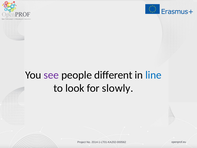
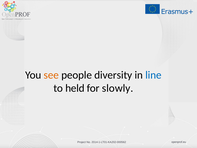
see colour: purple -> orange
different: different -> diversity
look: look -> held
